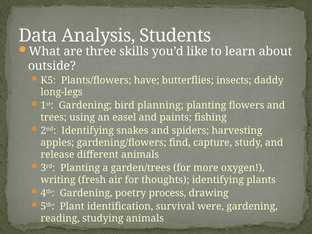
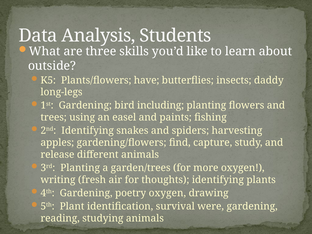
planning: planning -> including
poetry process: process -> oxygen
